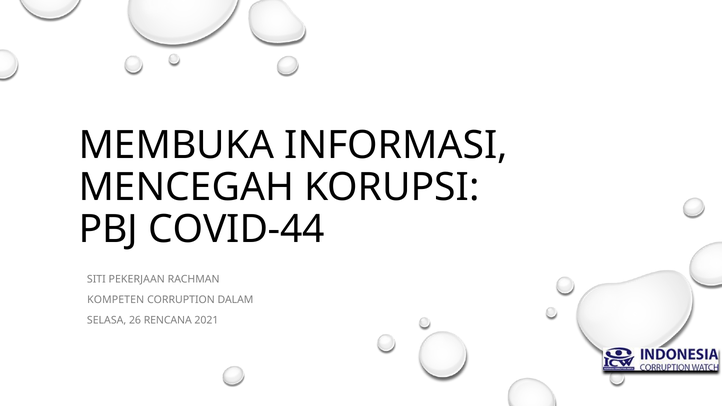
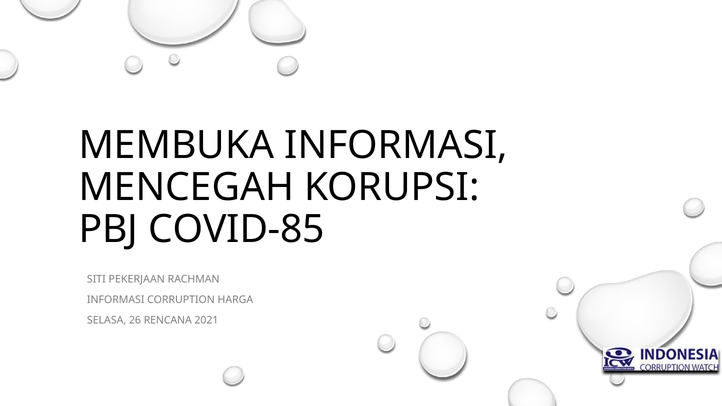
COVID-44: COVID-44 -> COVID-85
KOMPETEN at (116, 300): KOMPETEN -> INFORMASI
DALAM: DALAM -> HARGA
